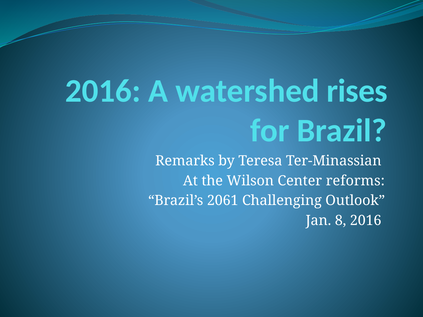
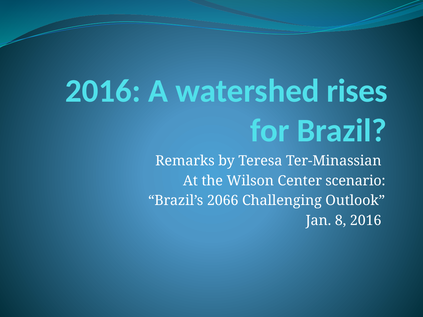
reforms: reforms -> scenario
2061: 2061 -> 2066
